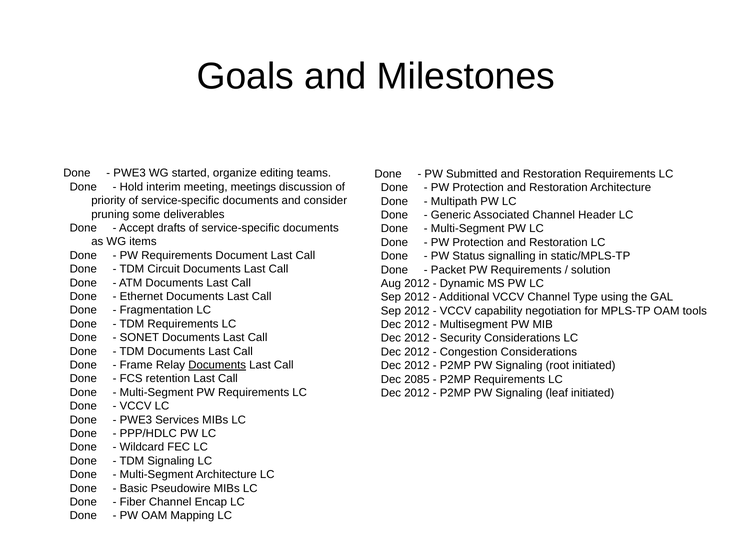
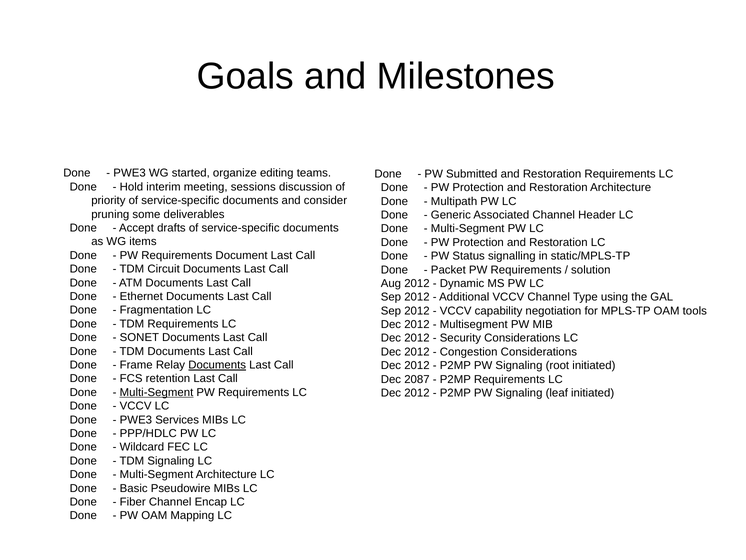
meetings: meetings -> sessions
2085: 2085 -> 2087
Multi-Segment at (156, 392) underline: none -> present
